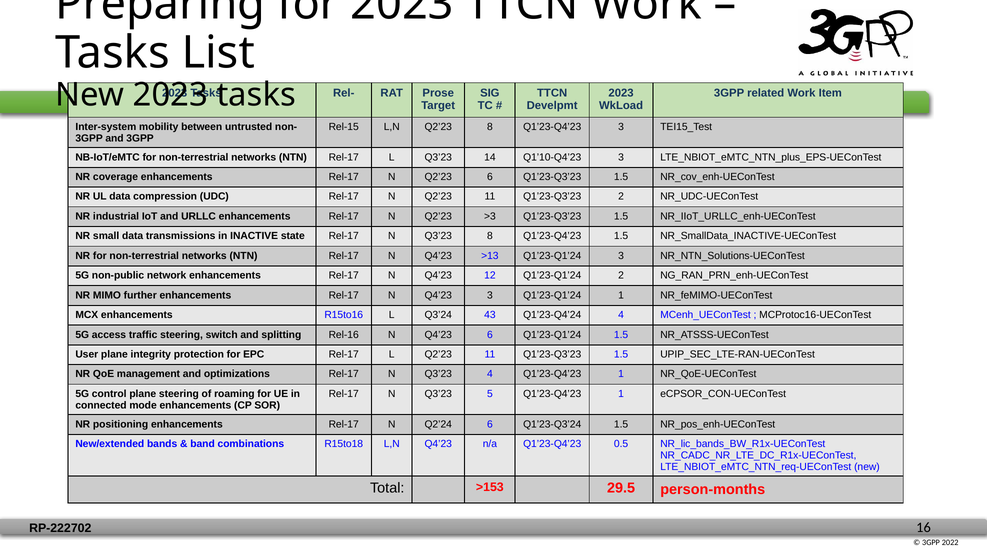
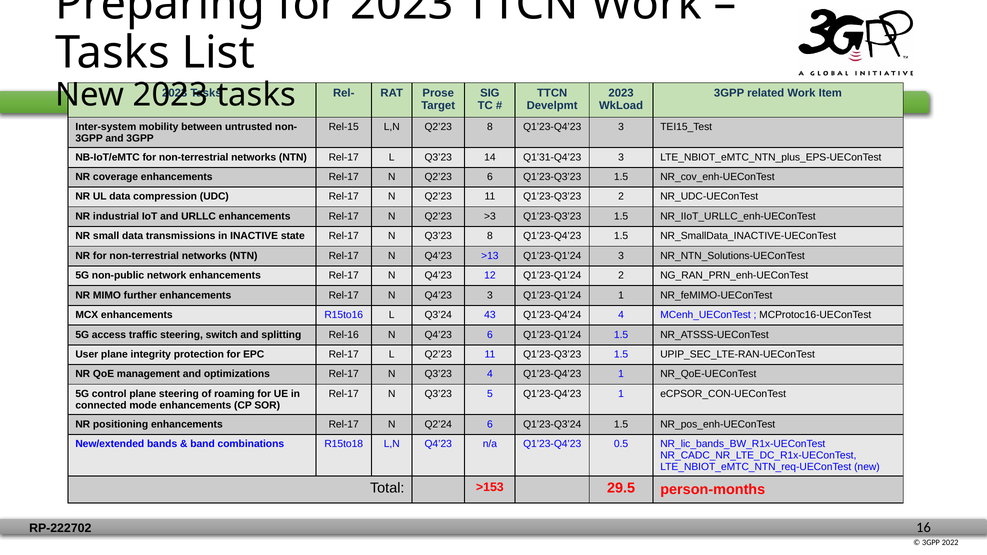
Q1’10-Q4’23: Q1’10-Q4’23 -> Q1’31-Q4’23
